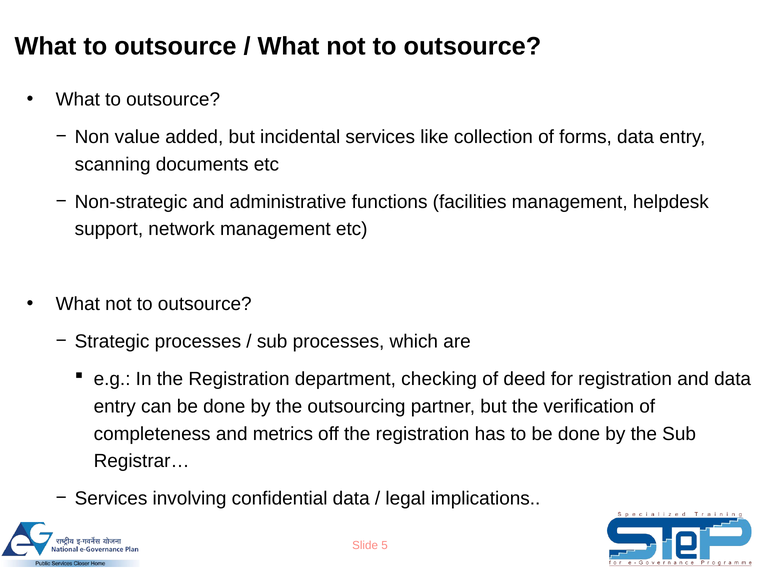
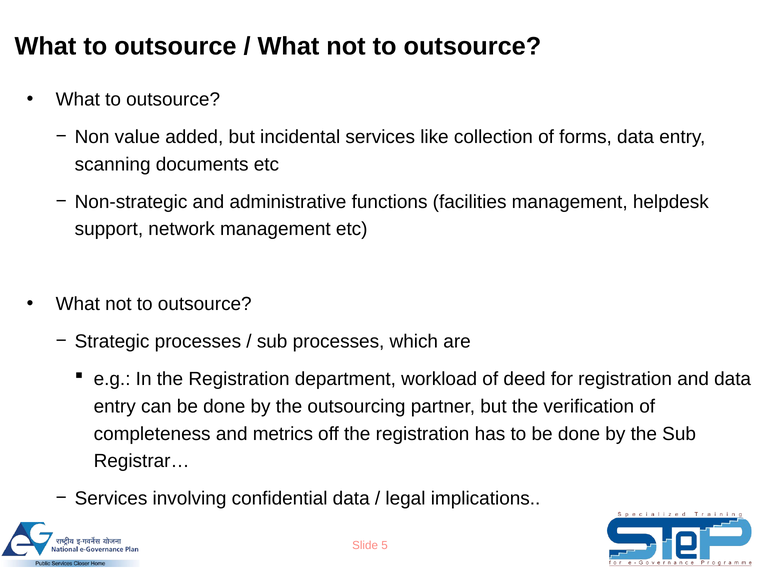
checking: checking -> workload
